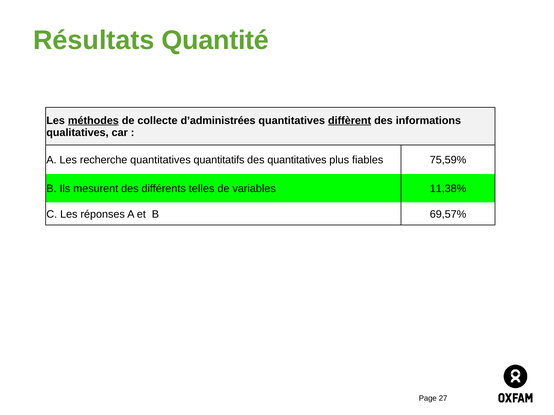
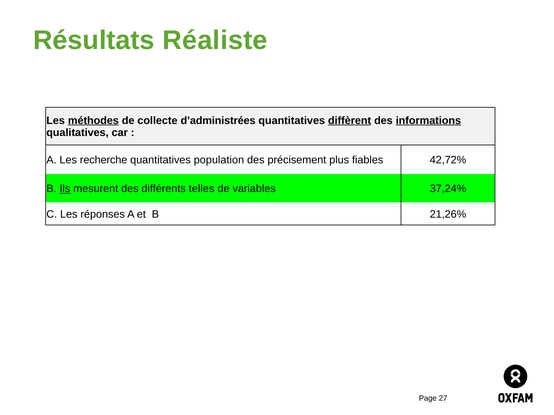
Quantité: Quantité -> Réaliste
informations underline: none -> present
quantitatifs: quantitatifs -> population
des quantitatives: quantitatives -> précisement
75,59%: 75,59% -> 42,72%
Ils underline: none -> present
11,38%: 11,38% -> 37,24%
69,57%: 69,57% -> 21,26%
